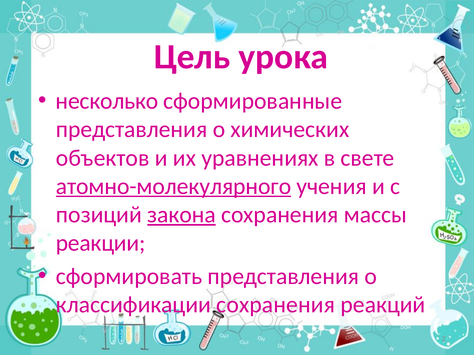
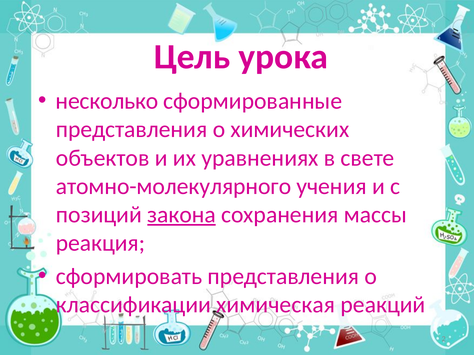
атомно-молекулярного underline: present -> none
реакции: реакции -> реакция
классификации сохранения: сохранения -> химическая
